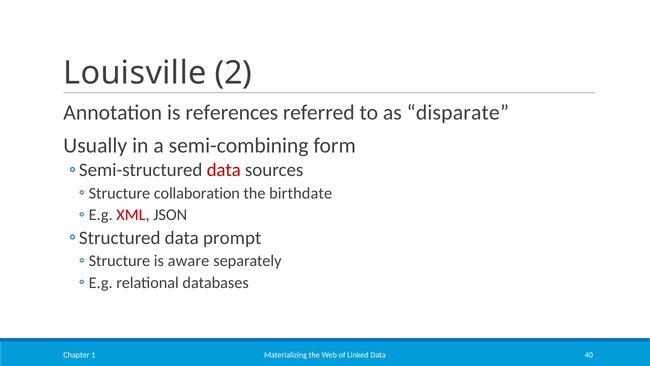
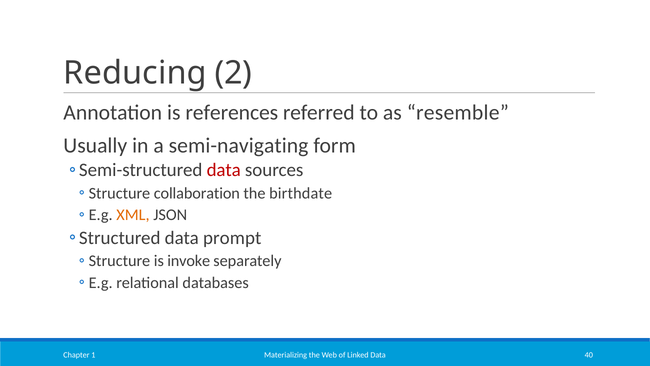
Louisville: Louisville -> Reducing
disparate: disparate -> resemble
semi-combining: semi-combining -> semi-navigating
XML colour: red -> orange
aware: aware -> invoke
